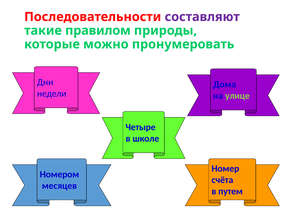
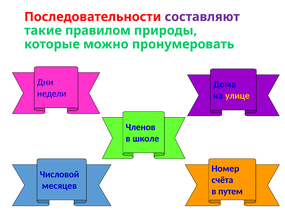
улице colour: light green -> yellow
Четыре: Четыре -> Членов
Номером: Номером -> Числовой
